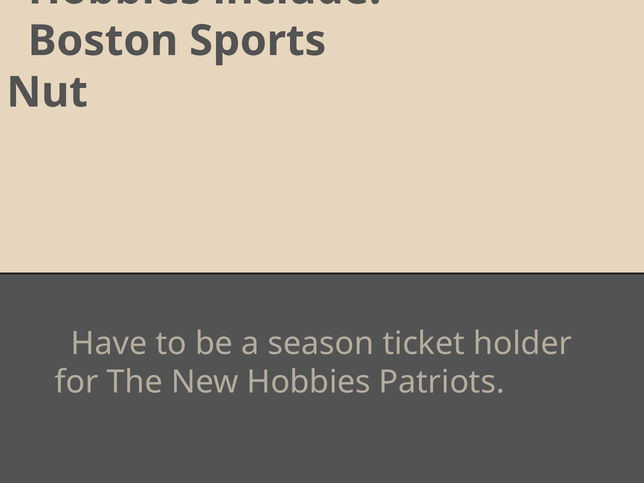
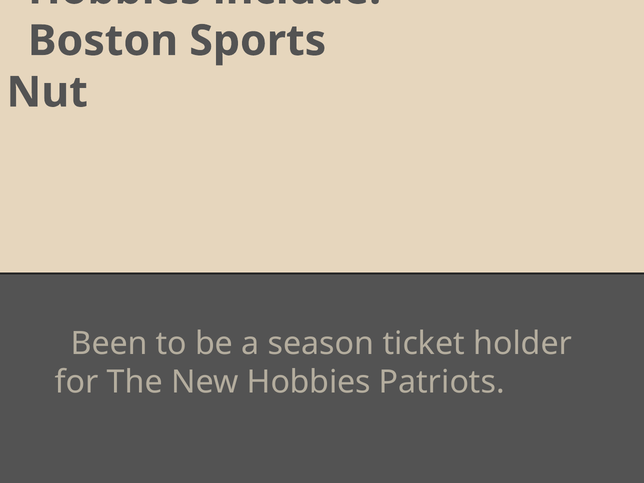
Have: Have -> Been
